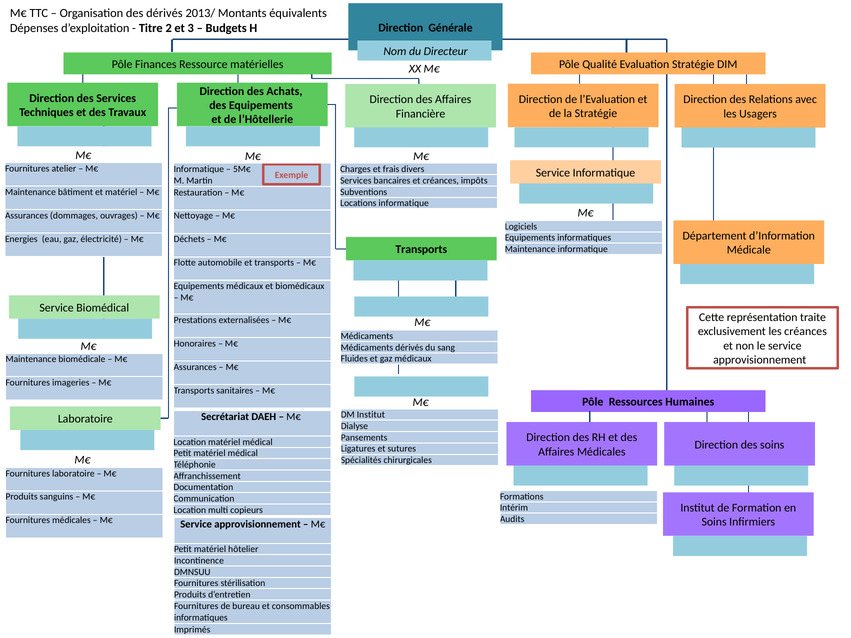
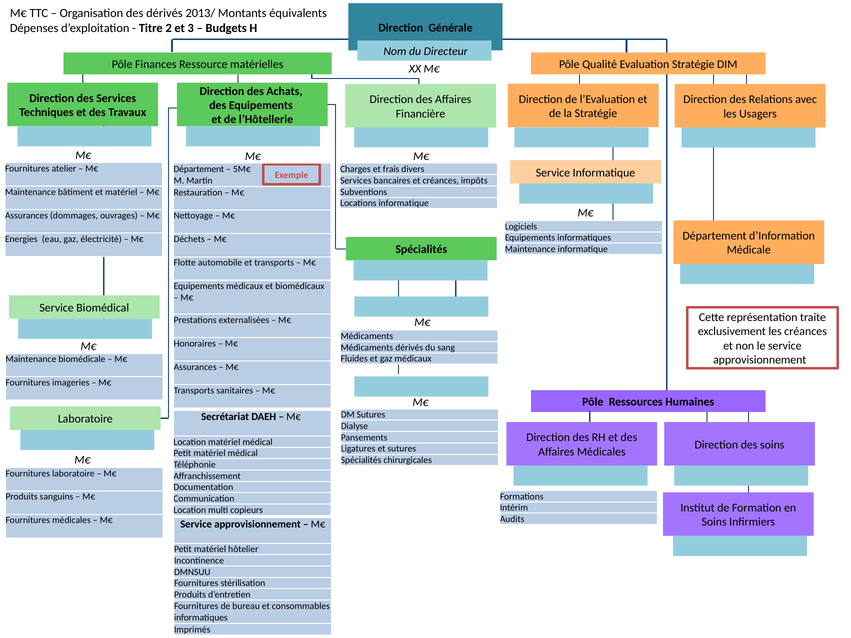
Informatique at (199, 169): Informatique -> Département
Transports at (421, 250): Transports -> Spécialités
DM Institut: Institut -> Sutures
